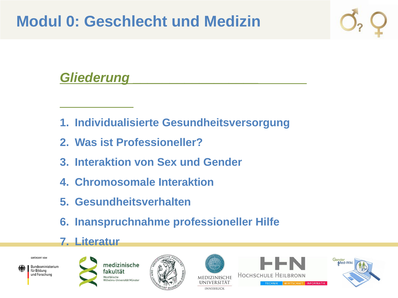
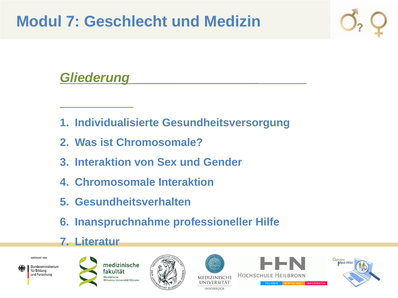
Modul 0: 0 -> 7
ist Professioneller: Professioneller -> Chromosomale
